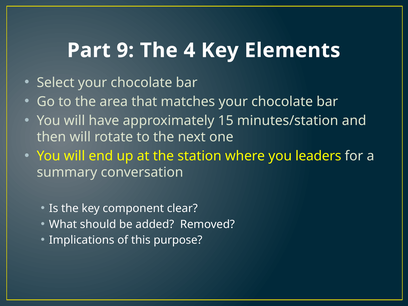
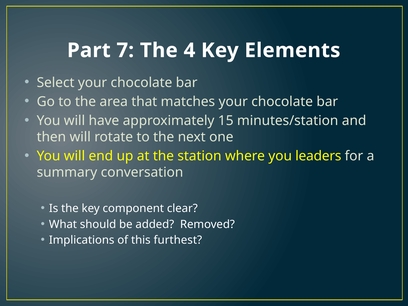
9: 9 -> 7
purpose: purpose -> furthest
